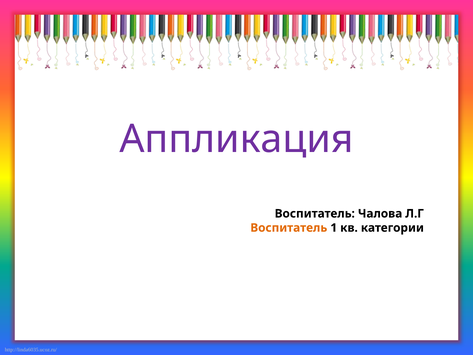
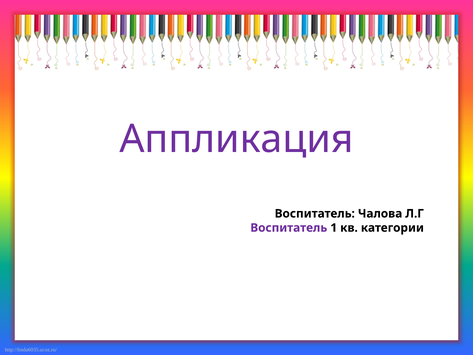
Воспитатель at (289, 228) colour: orange -> purple
